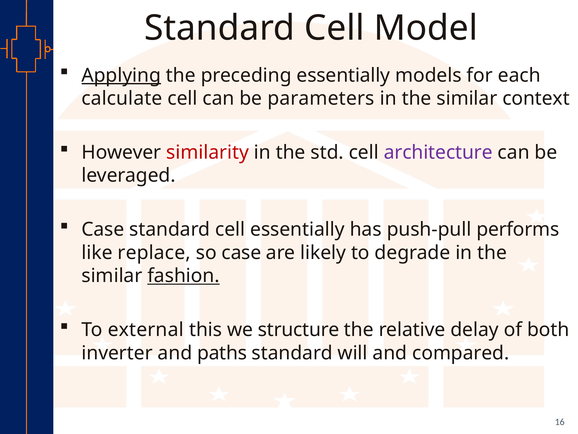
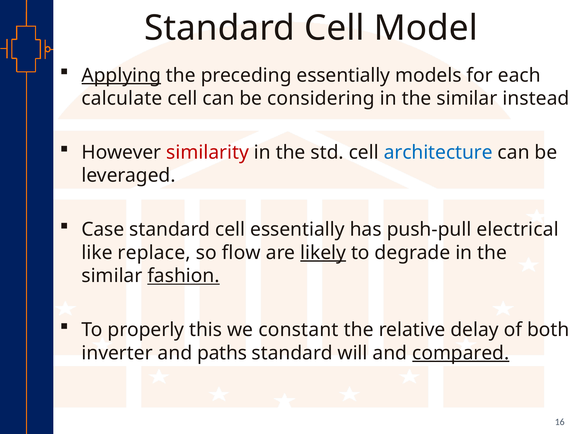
parameters: parameters -> considering
context: context -> instead
architecture colour: purple -> blue
performs: performs -> electrical
so case: case -> flow
likely underline: none -> present
external: external -> properly
structure: structure -> constant
compared underline: none -> present
